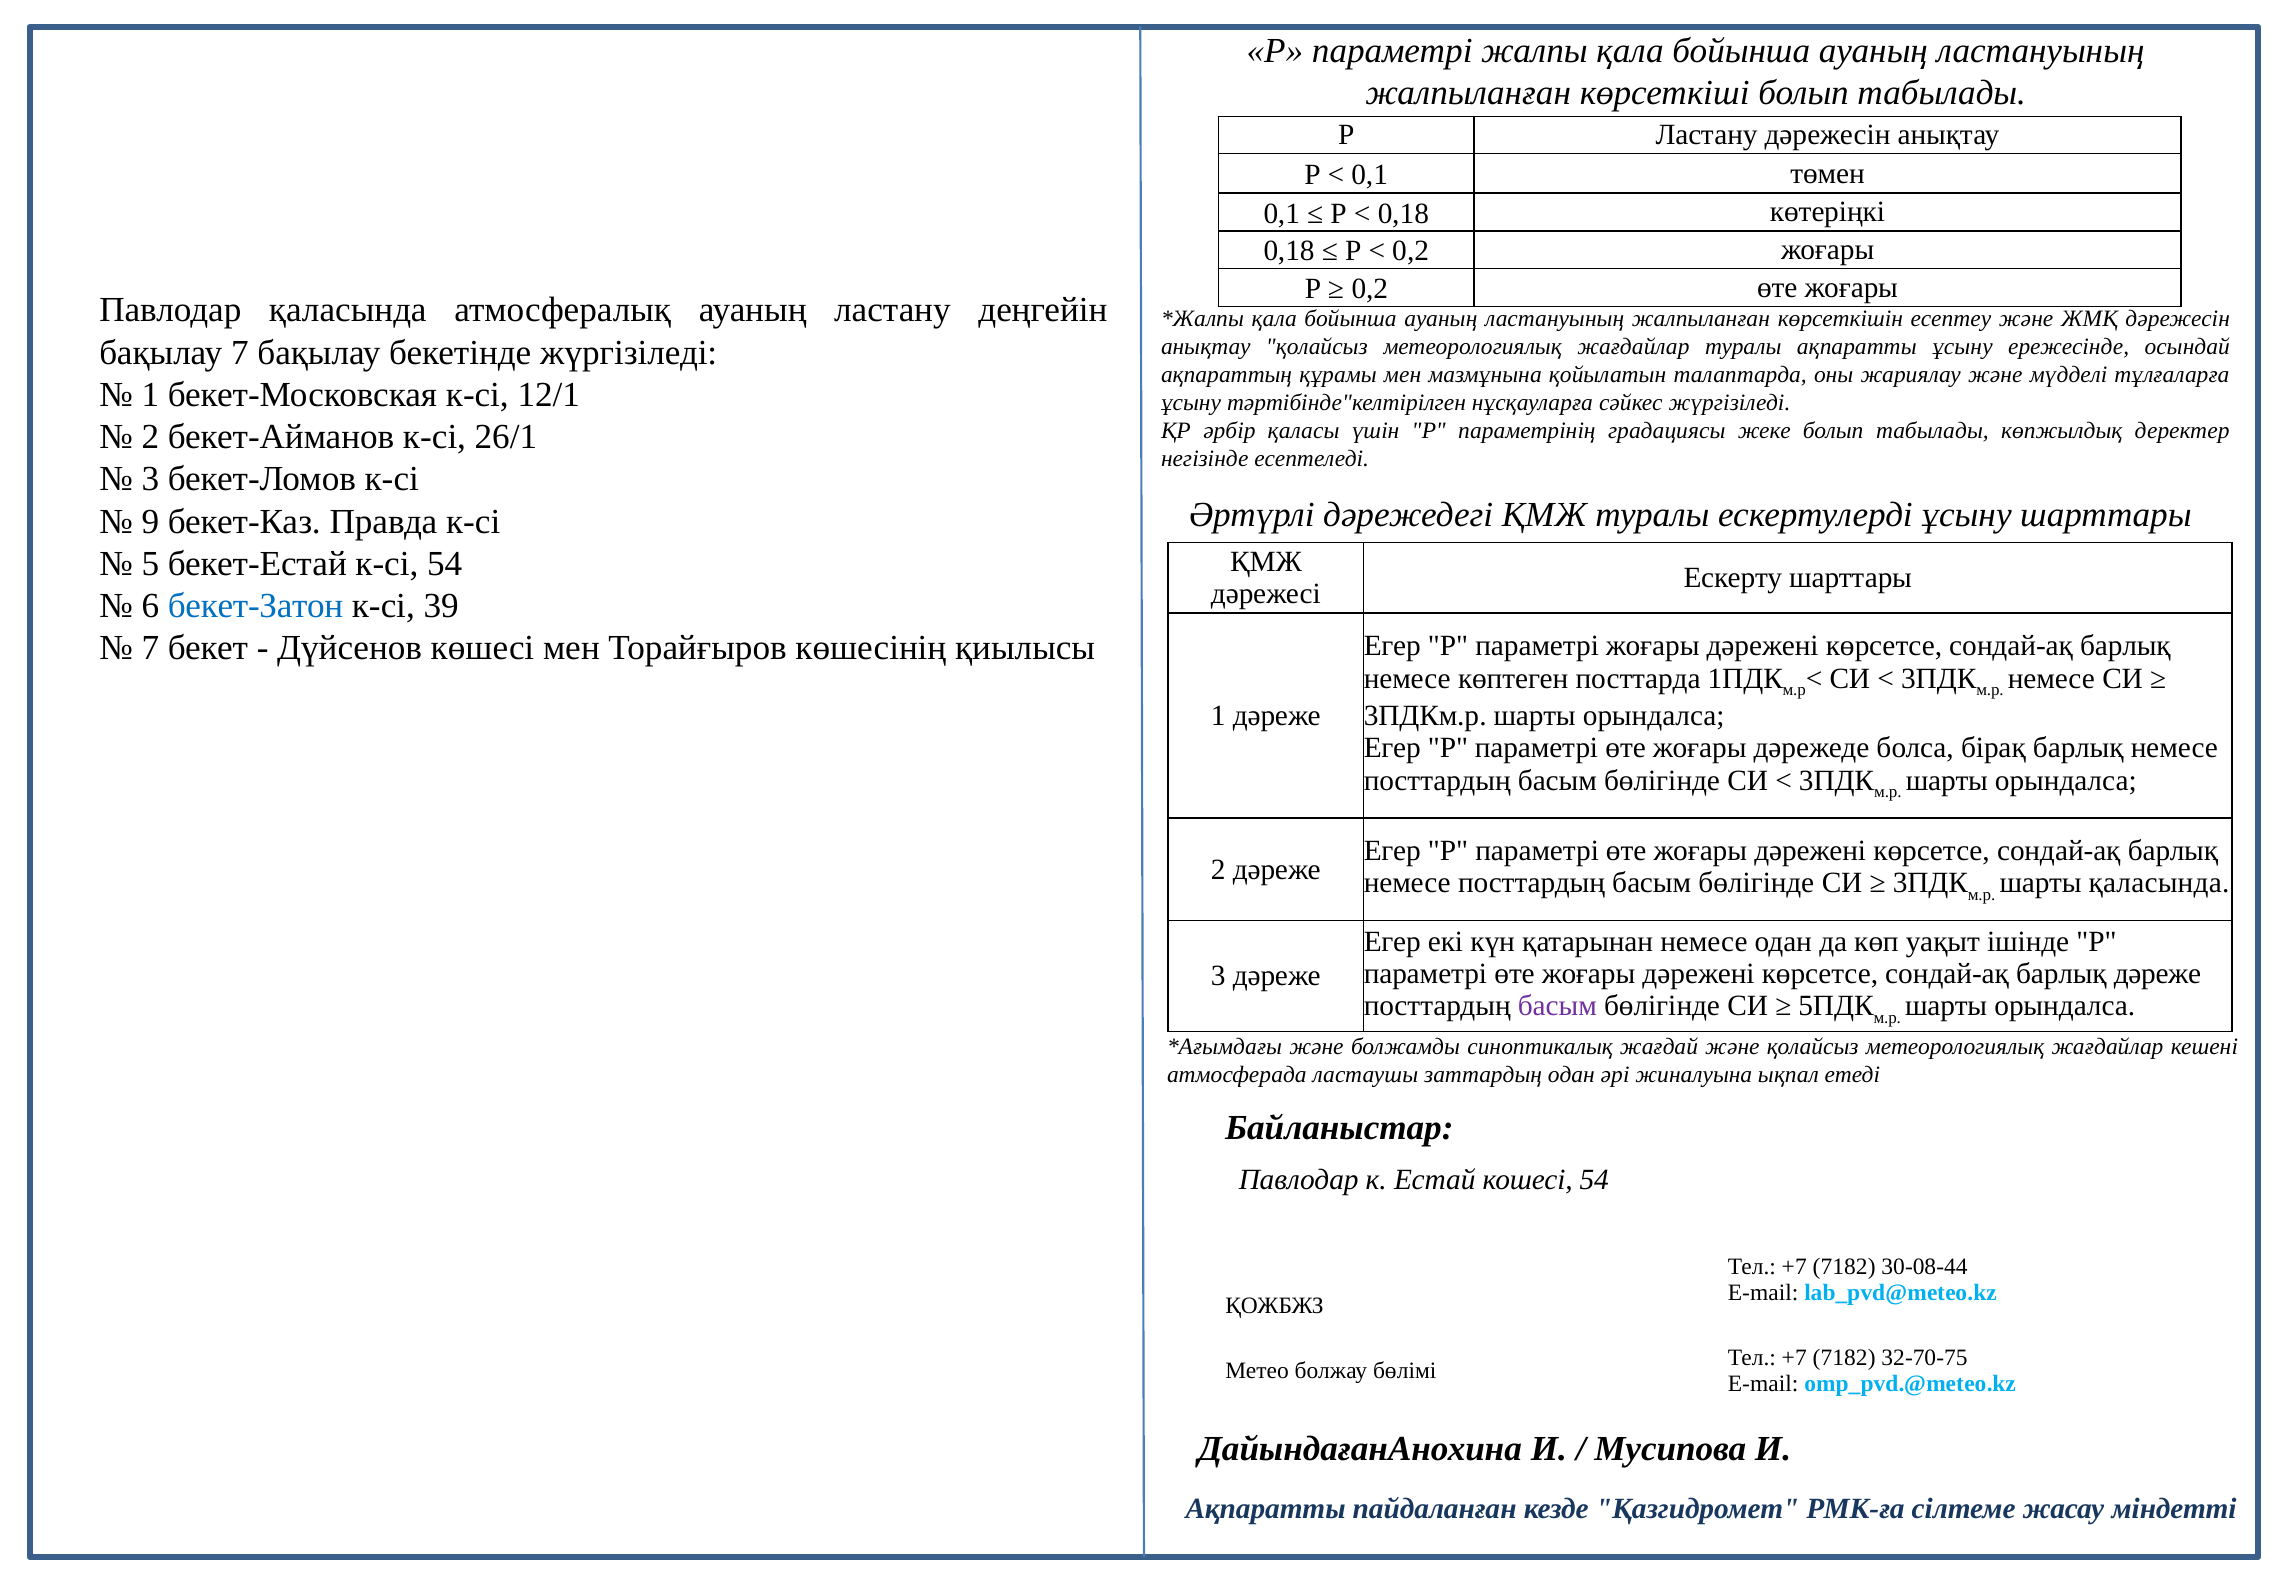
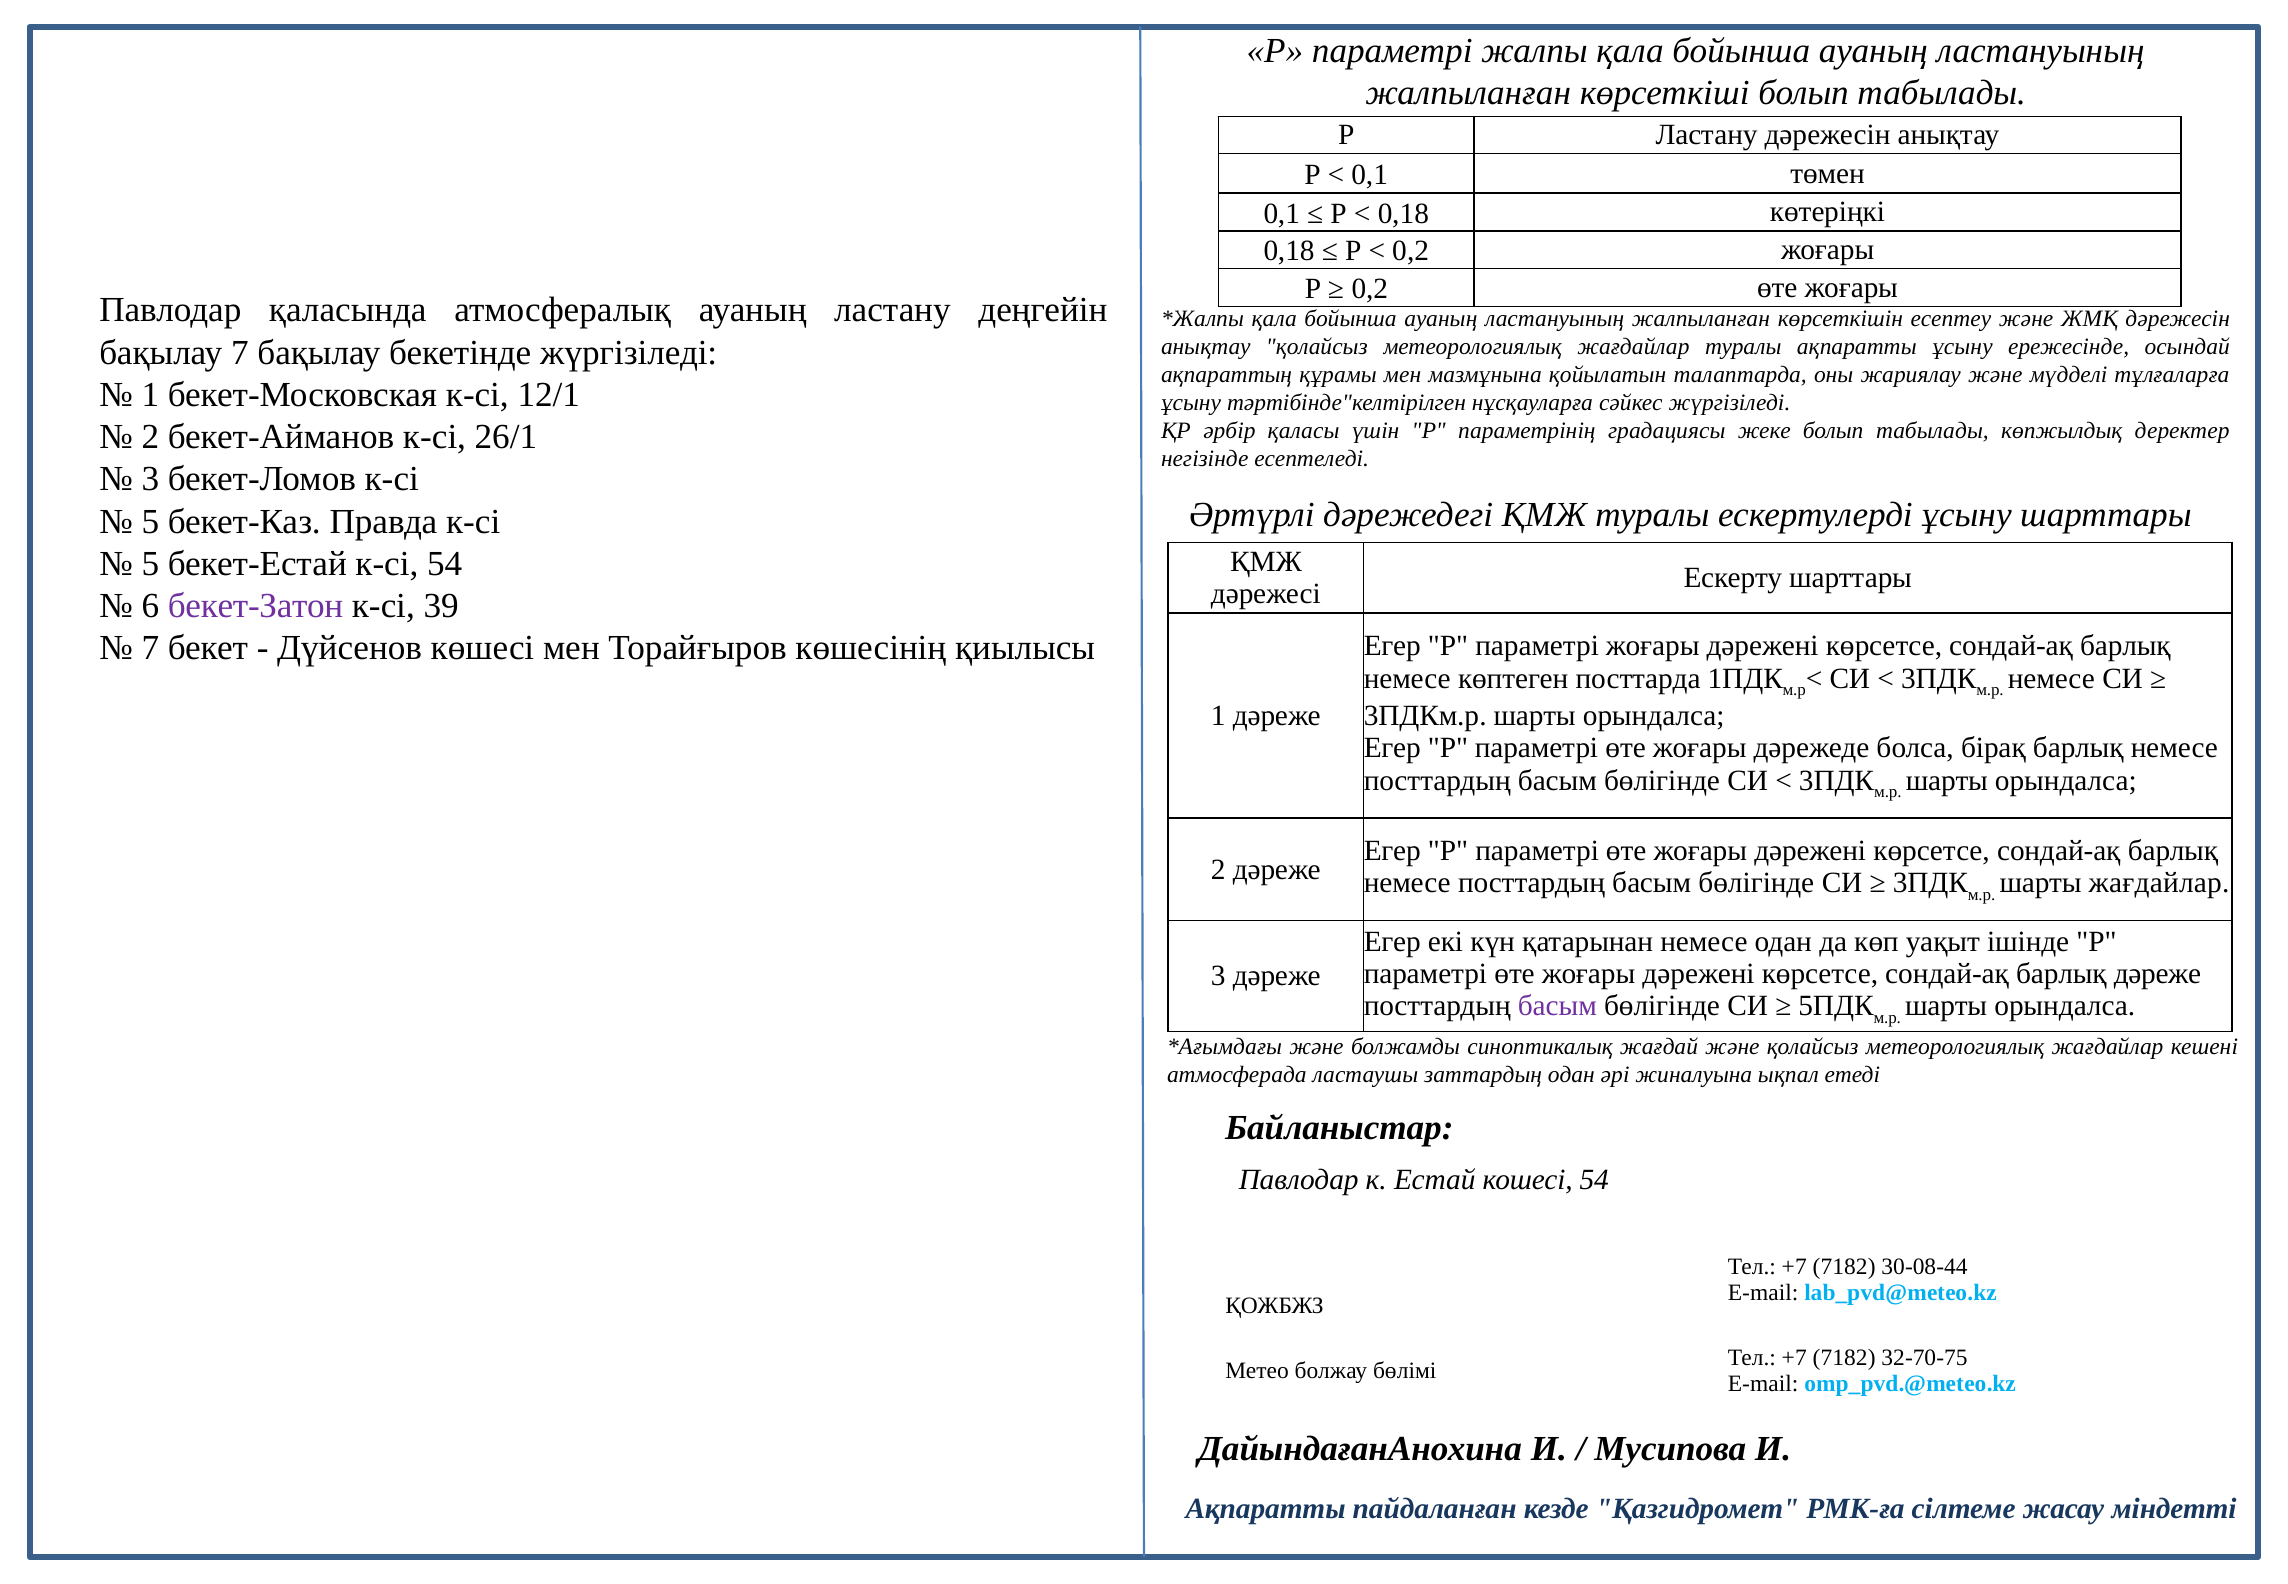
9 at (150, 521): 9 -> 5
бекет-Затон colour: blue -> purple
шарты қаласында: қаласында -> жағдайлар
